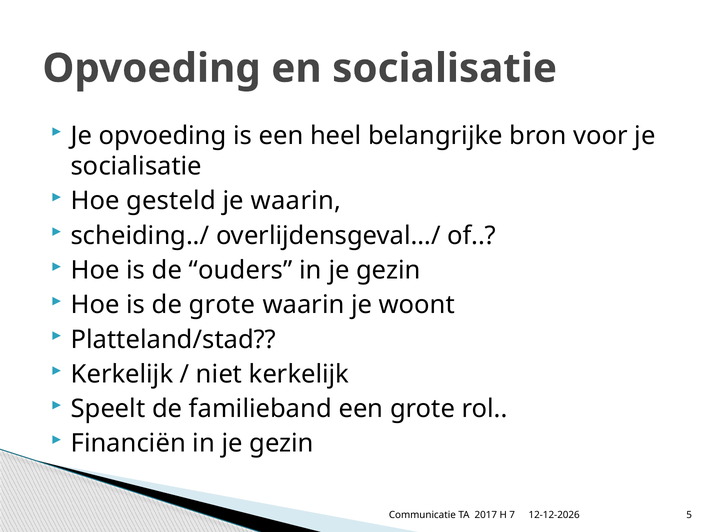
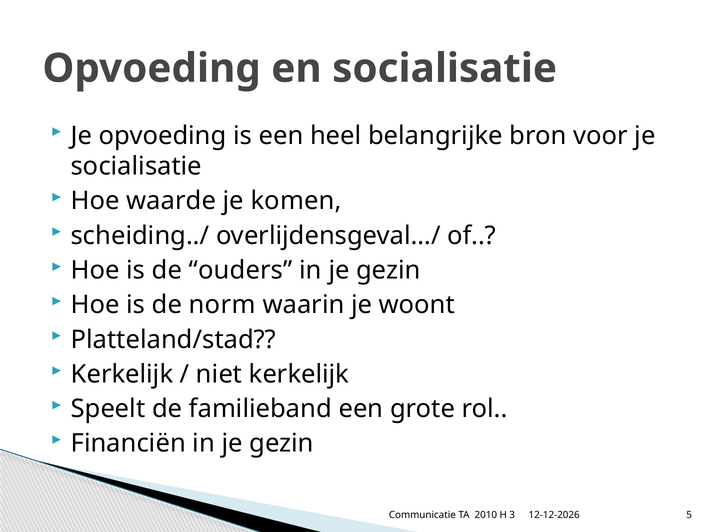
gesteld: gesteld -> waarde
je waarin: waarin -> komen
de grote: grote -> norm
2017: 2017 -> 2010
7: 7 -> 3
